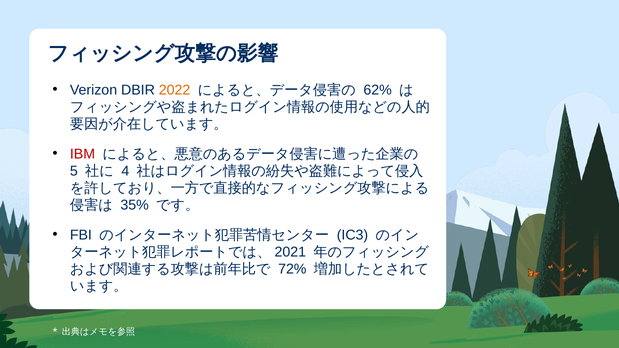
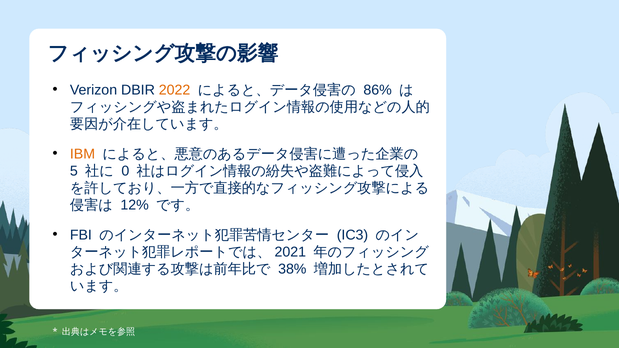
62%: 62% -> 86%
IBM colour: red -> orange
4: 4 -> 0
35%: 35% -> 12%
72%: 72% -> 38%
